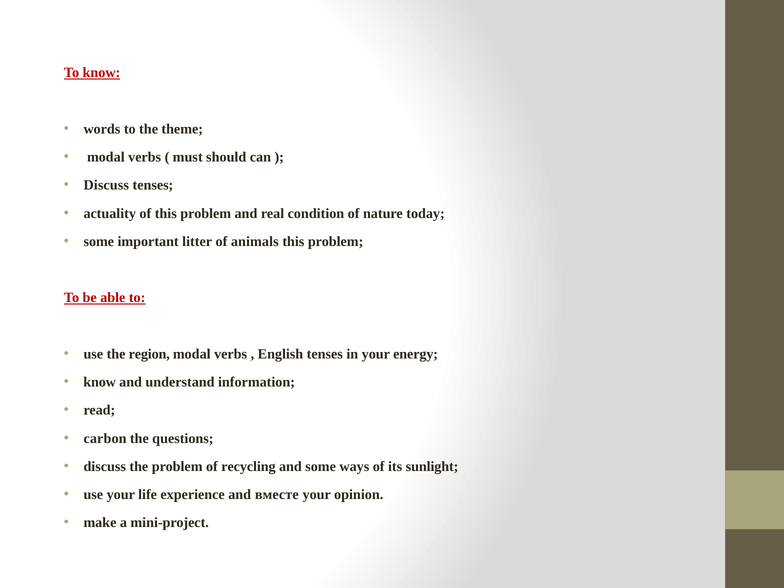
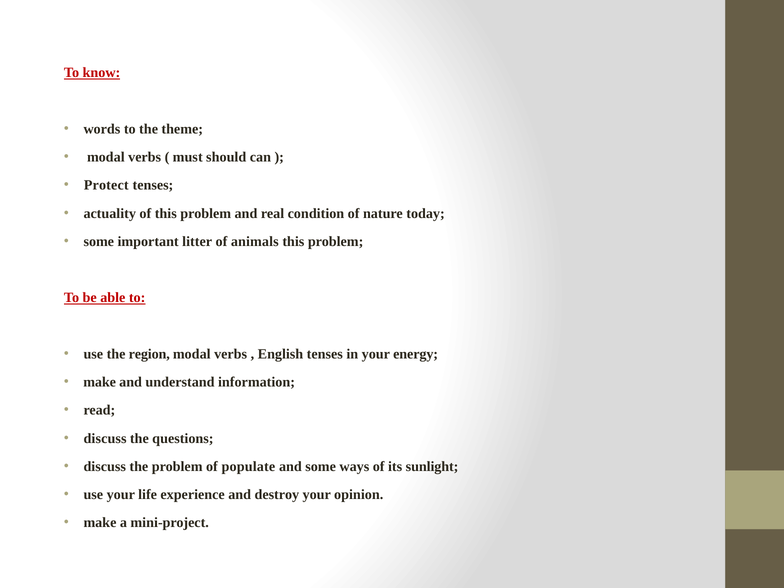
Discuss at (106, 185): Discuss -> Protect
know at (100, 382): know -> make
carbon at (105, 438): carbon -> discuss
recycling: recycling -> populate
вместе: вместе -> destroy
